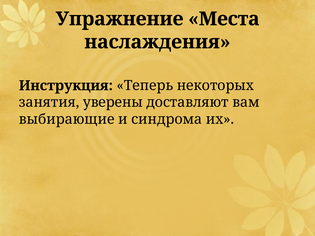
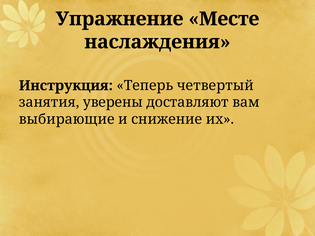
Места: Места -> Месте
некоторых: некоторых -> четвертый
синдрома: синдрома -> снижение
